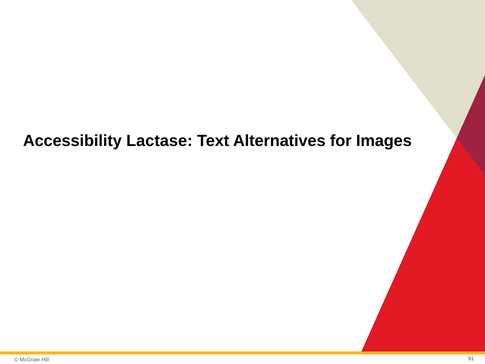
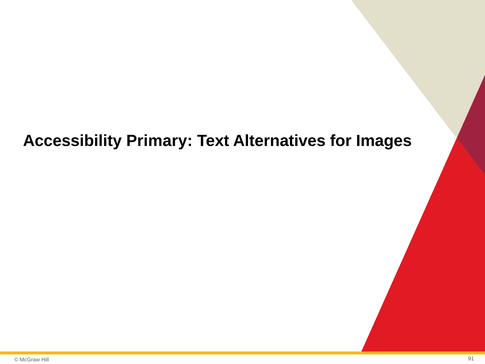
Lactase: Lactase -> Primary
